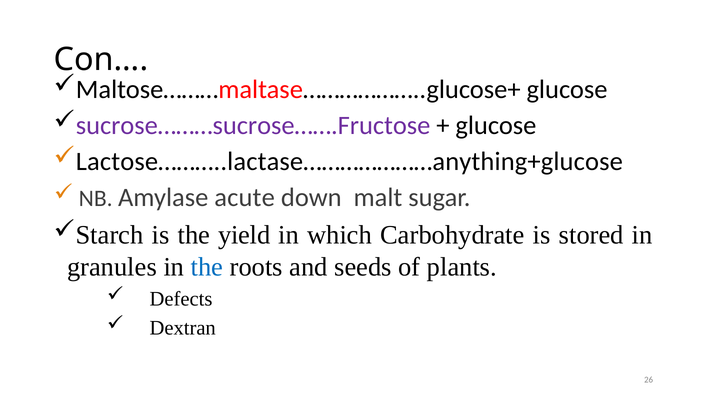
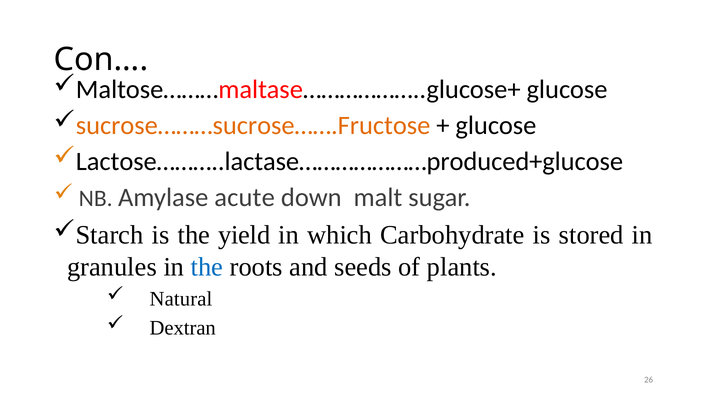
sucrose………sucrose…….Fructose colour: purple -> orange
Lactose………..lactase…………………anything+glucose: Lactose………..lactase…………………anything+glucose -> Lactose………..lactase…………………produced+glucose
Defects: Defects -> Natural
